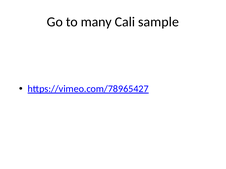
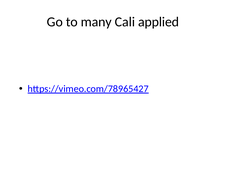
sample: sample -> applied
